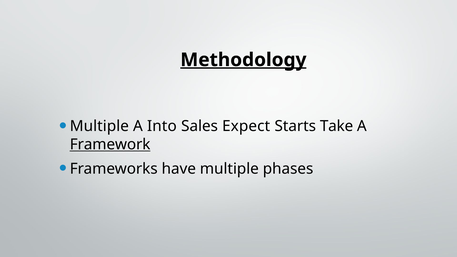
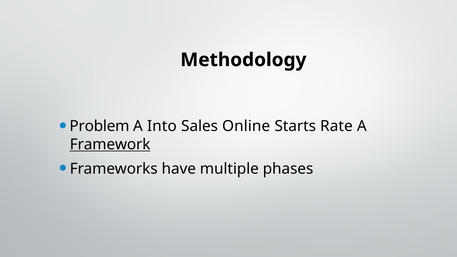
Methodology underline: present -> none
Multiple at (99, 126): Multiple -> Problem
Expect: Expect -> Online
Take: Take -> Rate
